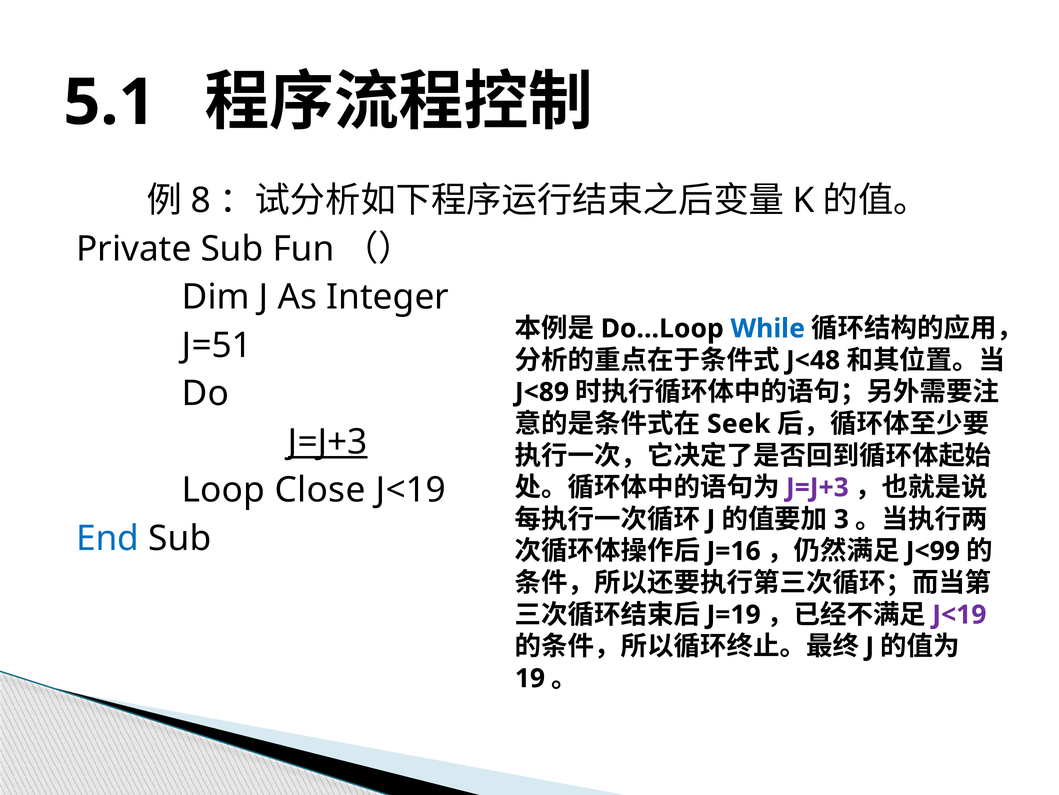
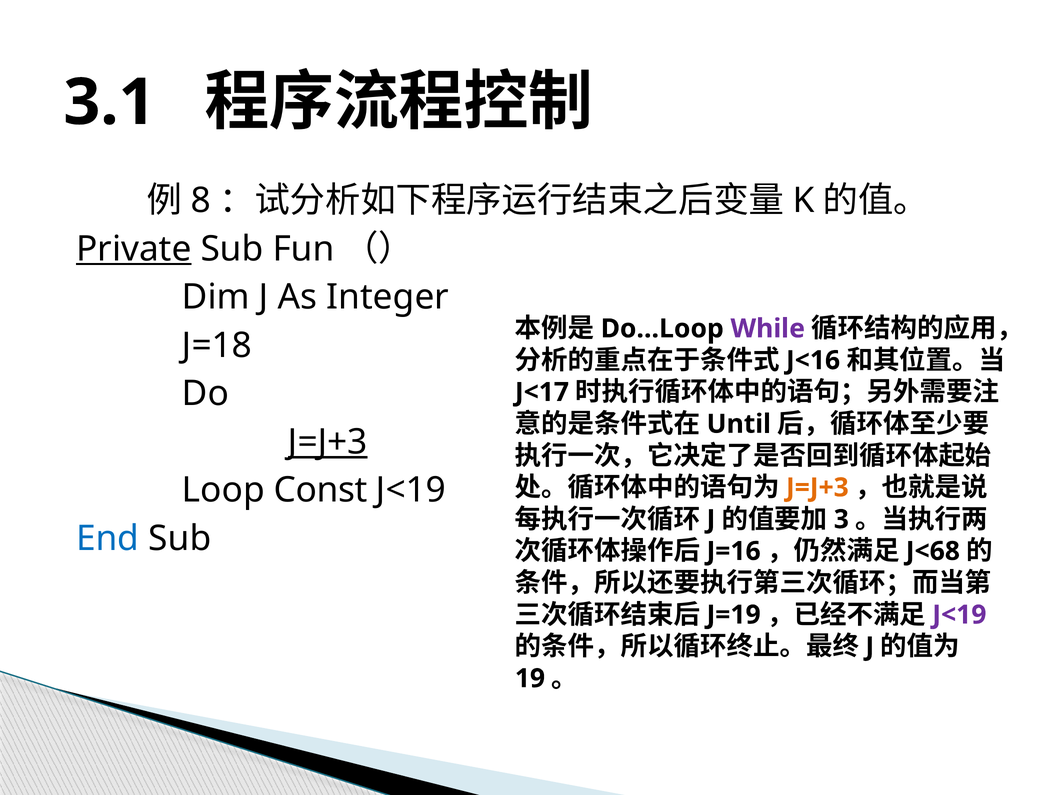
5.1: 5.1 -> 3.1
Private underline: none -> present
While colour: blue -> purple
J=51: J=51 -> J=18
J<48: J<48 -> J<16
J<89: J<89 -> J<17
Seek: Seek -> Until
J=J+3 at (817, 487) colour: purple -> orange
Close: Close -> Const
J<99: J<99 -> J<68
